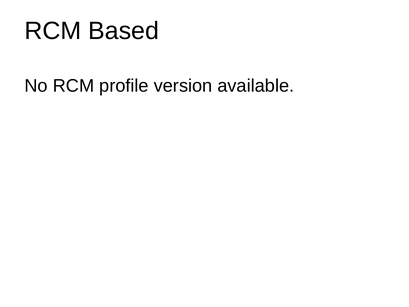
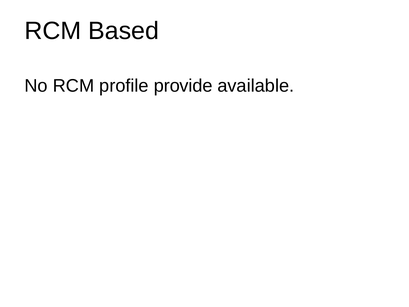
version: version -> provide
